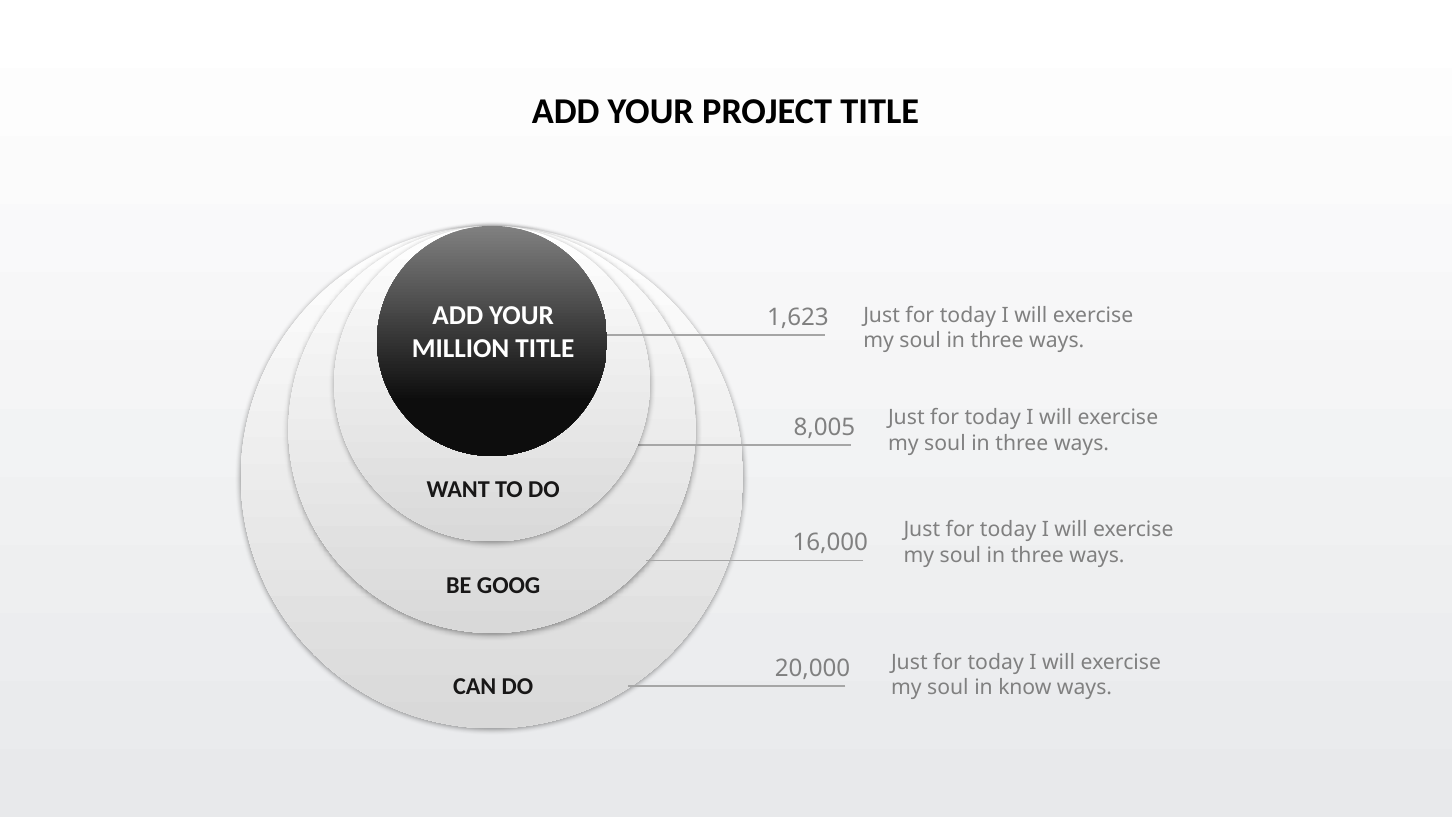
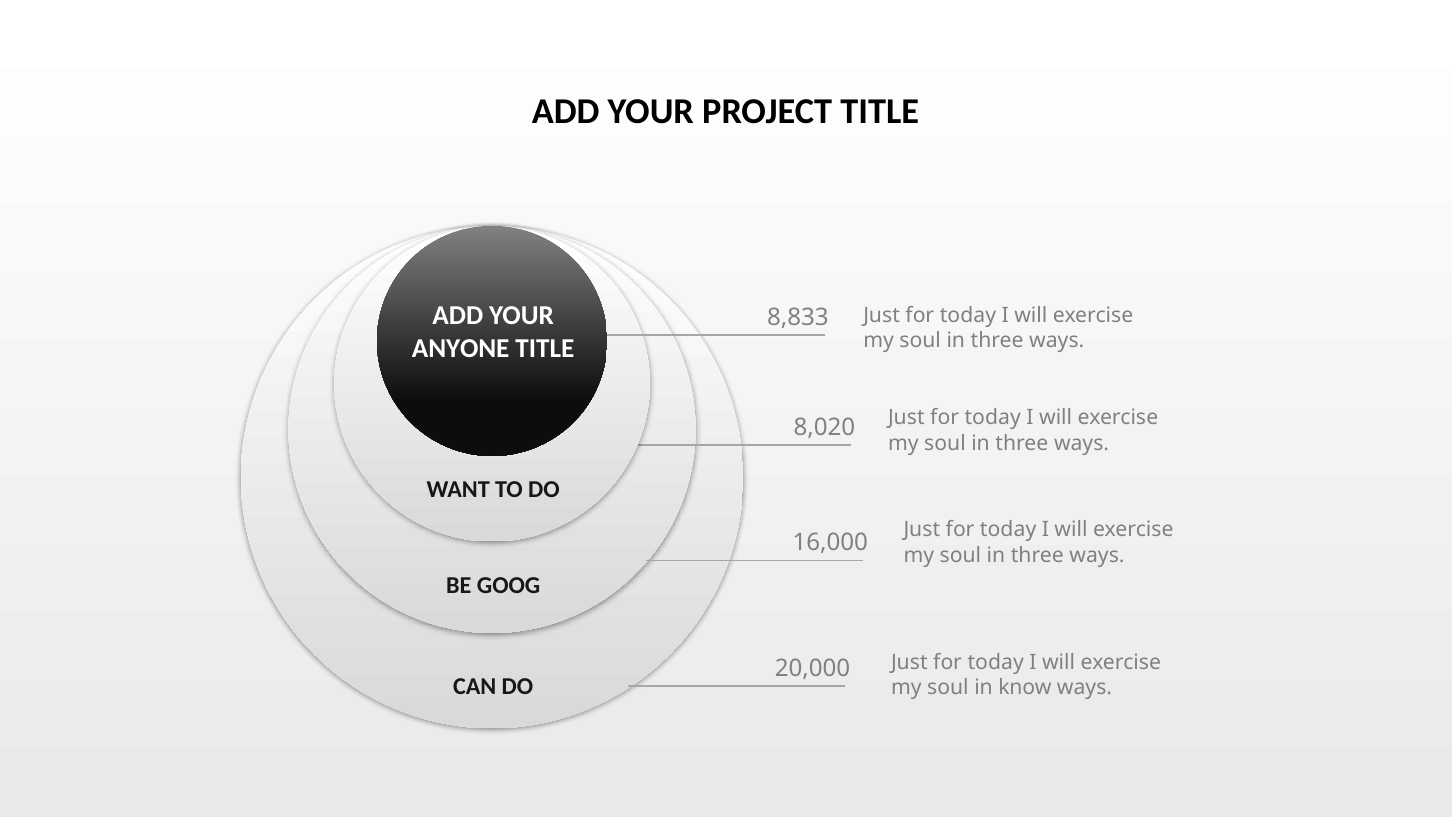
1,623: 1,623 -> 8,833
MILLION: MILLION -> ANYONE
8,005: 8,005 -> 8,020
